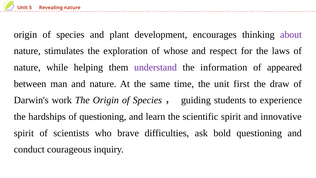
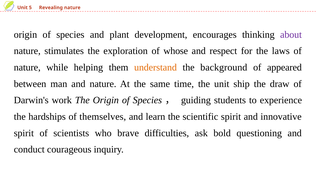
understand colour: purple -> orange
information: information -> background
first: first -> ship
of questioning: questioning -> themselves
